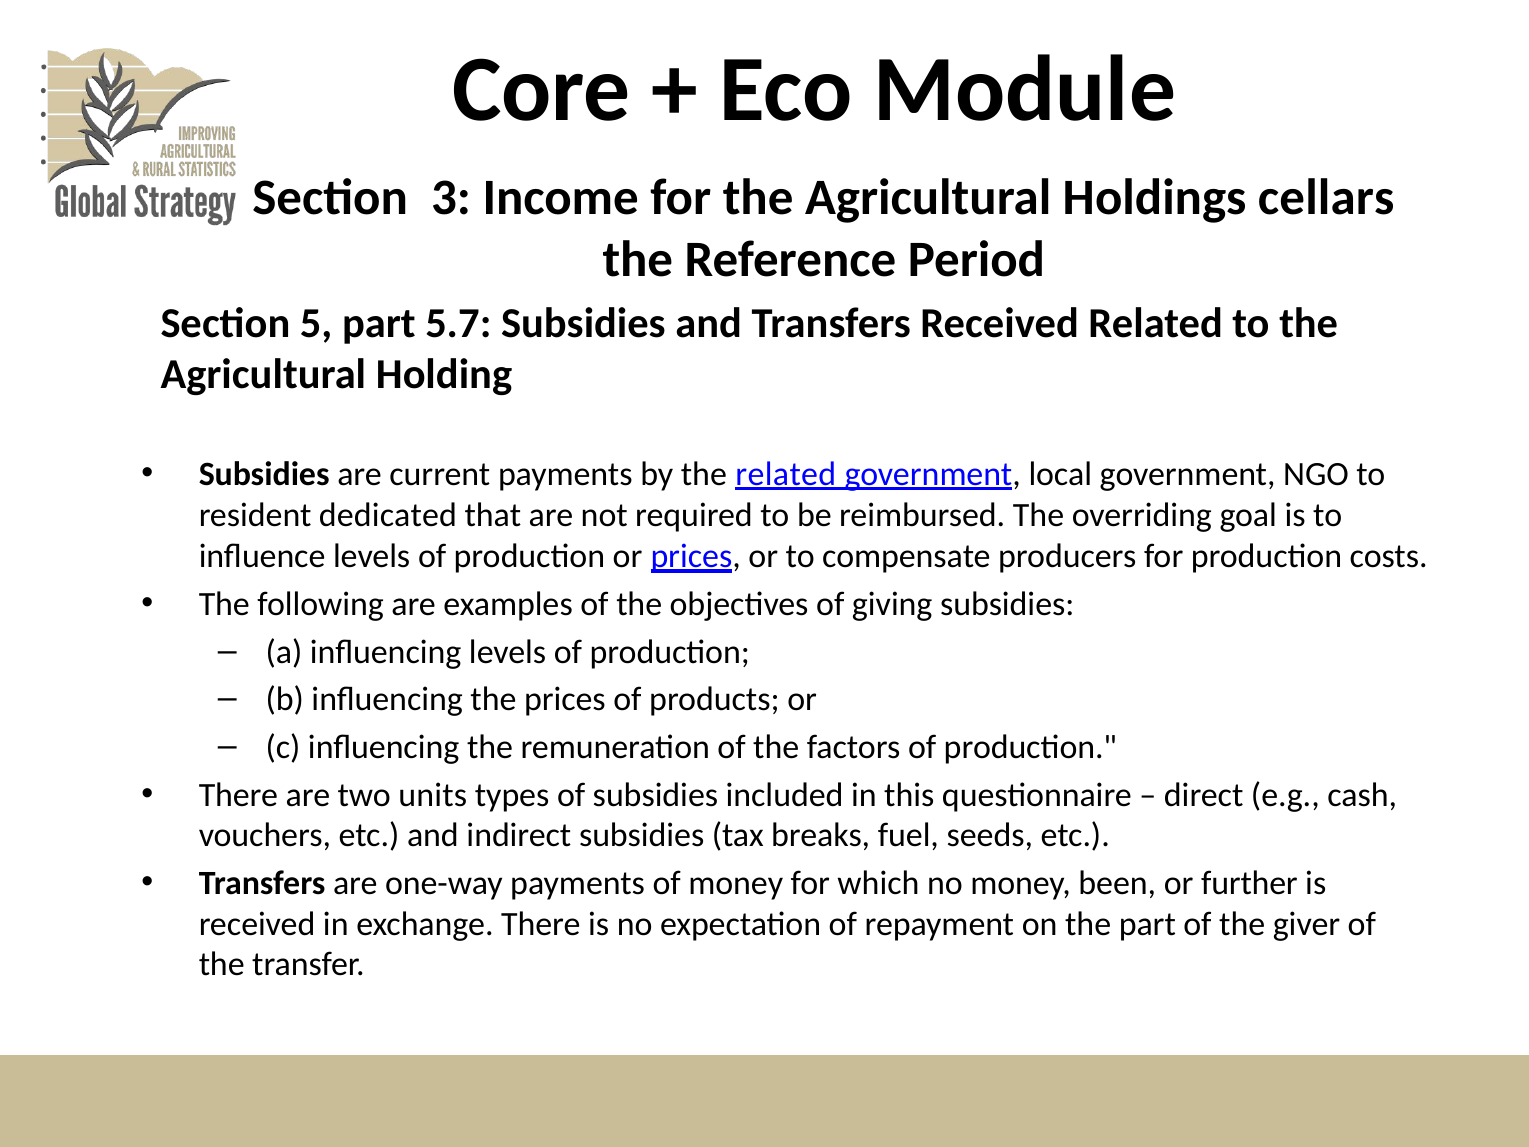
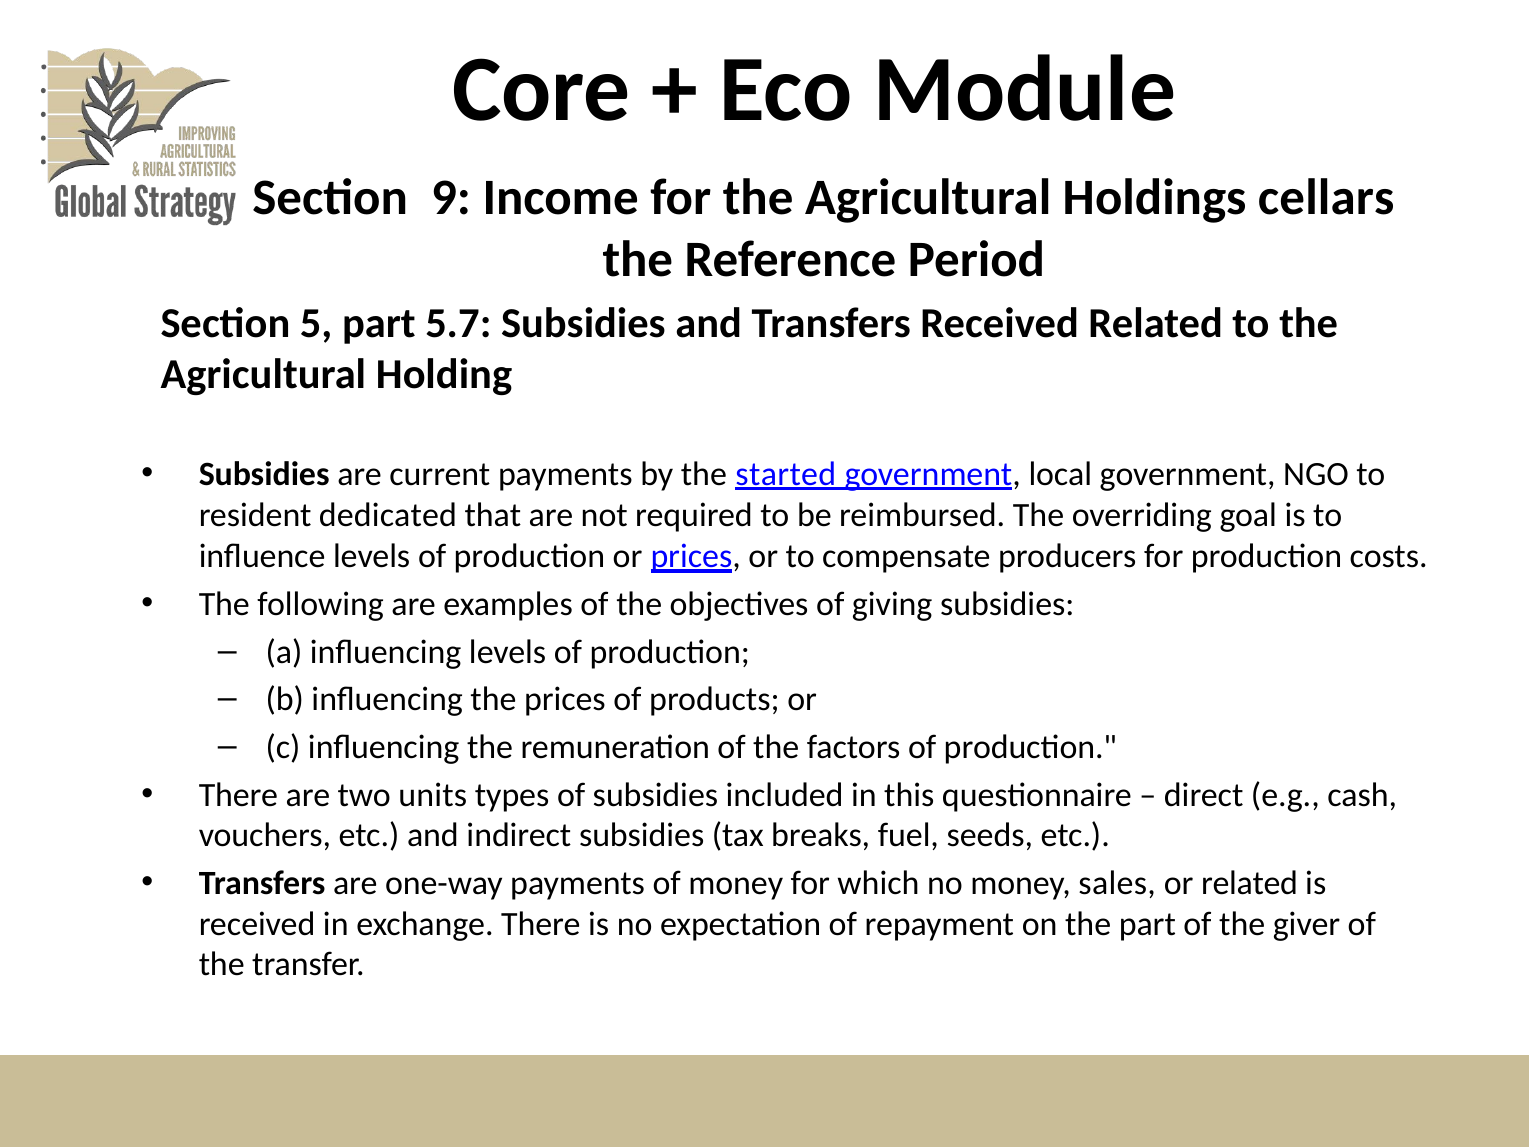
3: 3 -> 9
the related: related -> started
been: been -> sales
or further: further -> related
